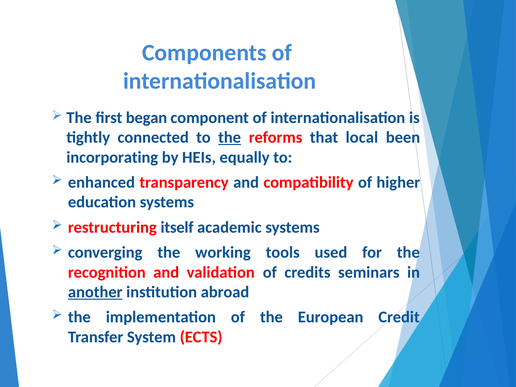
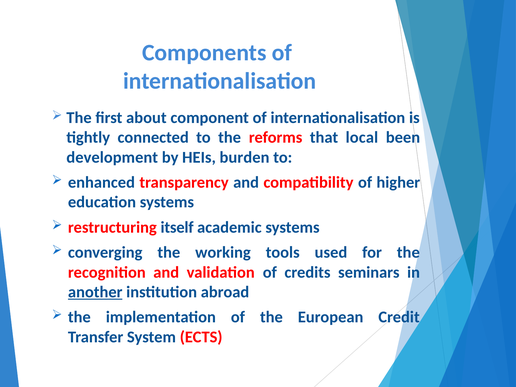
began: began -> about
the at (230, 137) underline: present -> none
incorporating: incorporating -> development
equally: equally -> burden
